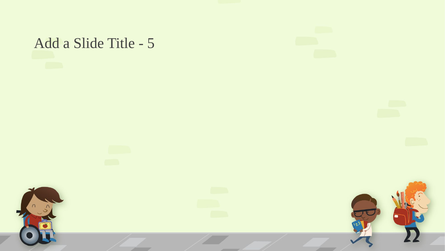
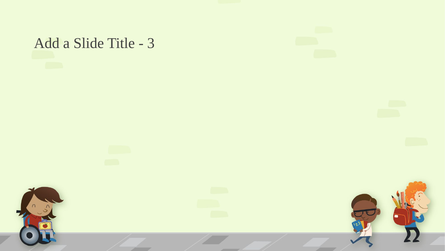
5: 5 -> 3
